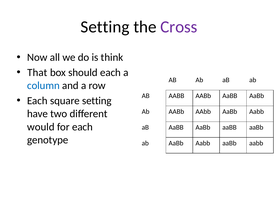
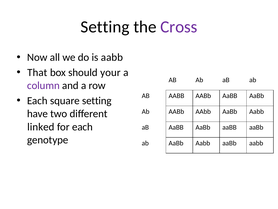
is think: think -> aabb
should each: each -> your
column colour: blue -> purple
would: would -> linked
